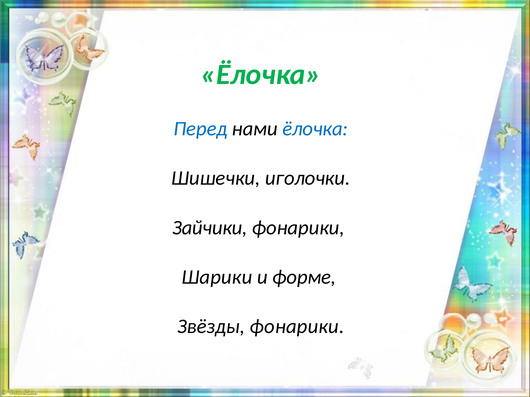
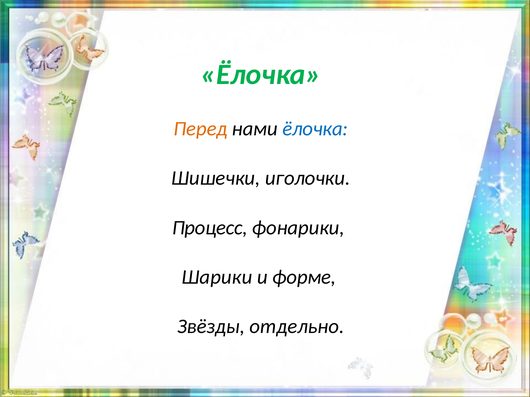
Перед colour: blue -> orange
Зайчики: Зайчики -> Процесс
Звёзды фонарики: фонарики -> отдельно
